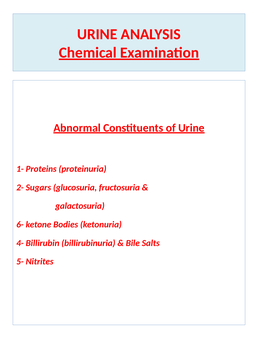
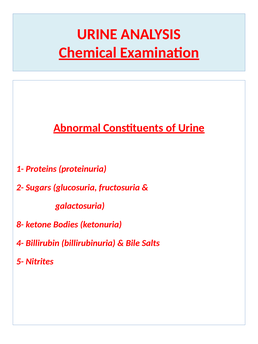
6-: 6- -> 8-
